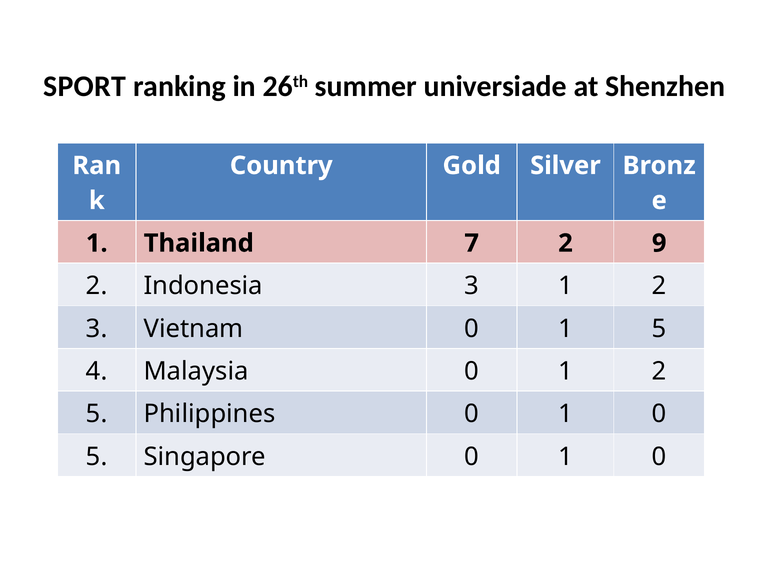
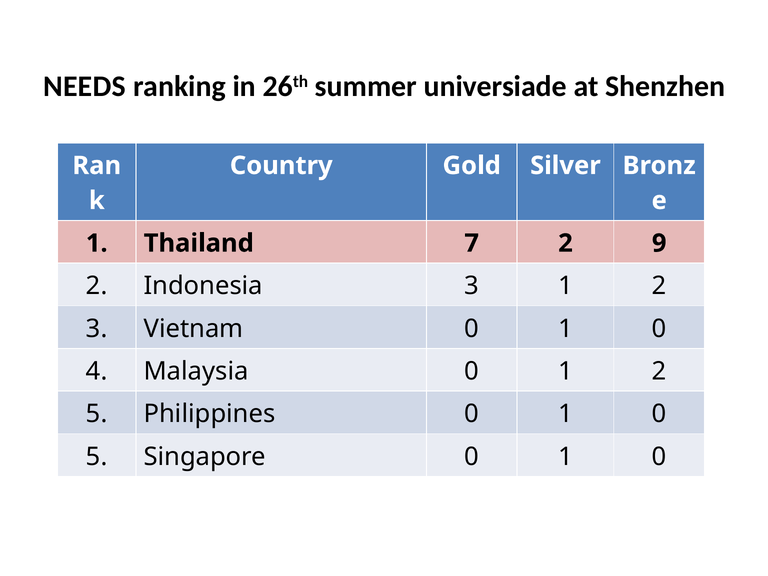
SPORT: SPORT -> NEEDS
Vietnam 0 1 5: 5 -> 0
